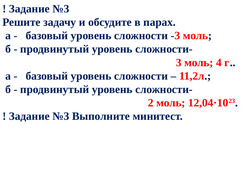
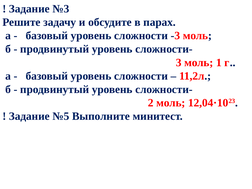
моль 4: 4 -> 1
№3 at (61, 116): №3 -> №5
